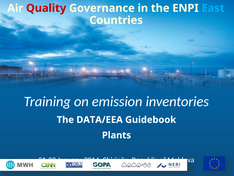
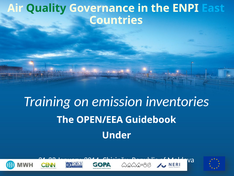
Quality colour: red -> green
DATA/EEA: DATA/EEA -> OPEN/EEA
Plants: Plants -> Under
